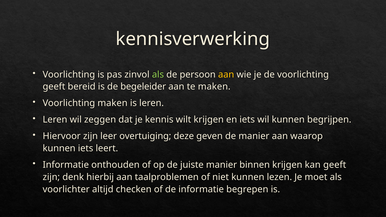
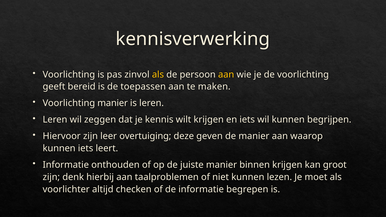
als at (158, 75) colour: light green -> yellow
begeleider: begeleider -> toepassen
Voorlichting maken: maken -> manier
kan geeft: geeft -> groot
